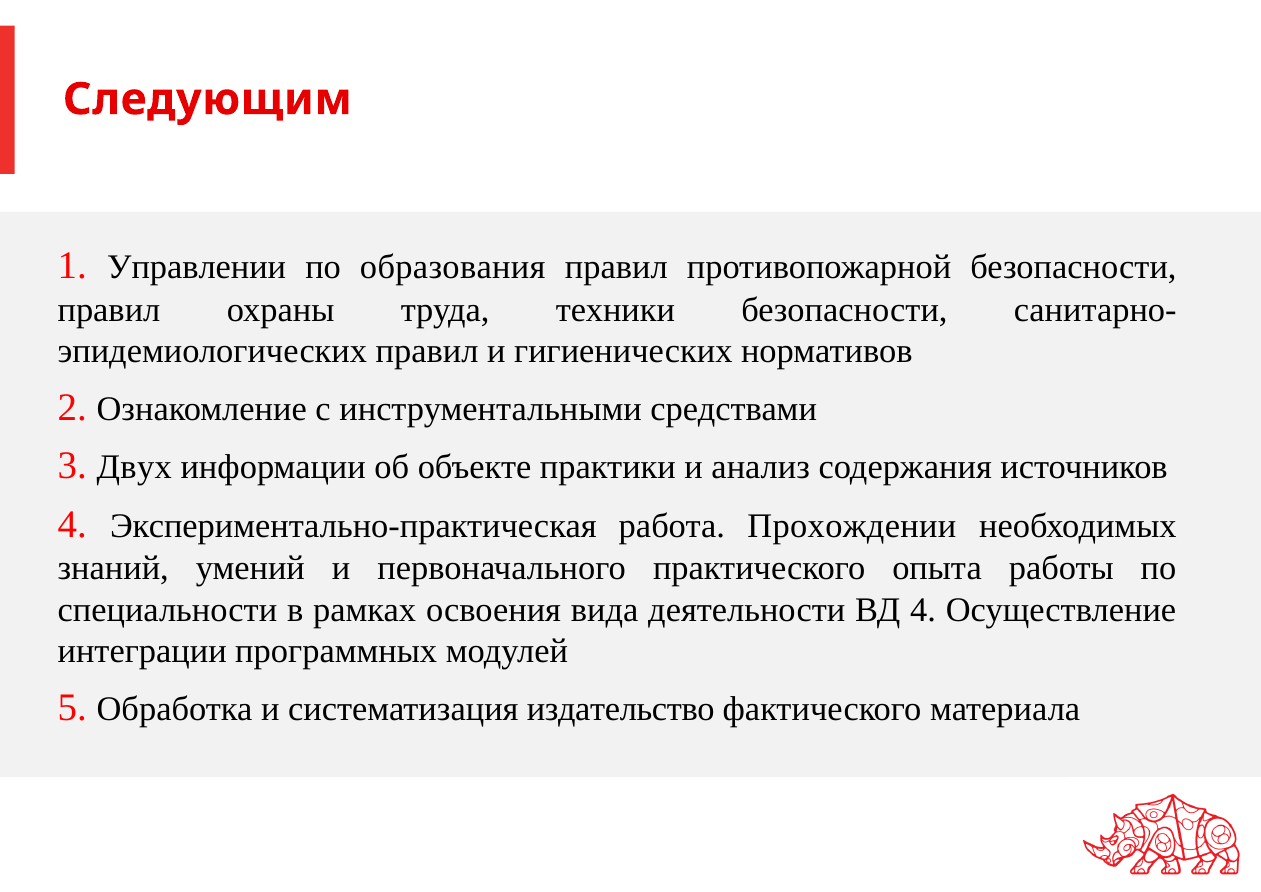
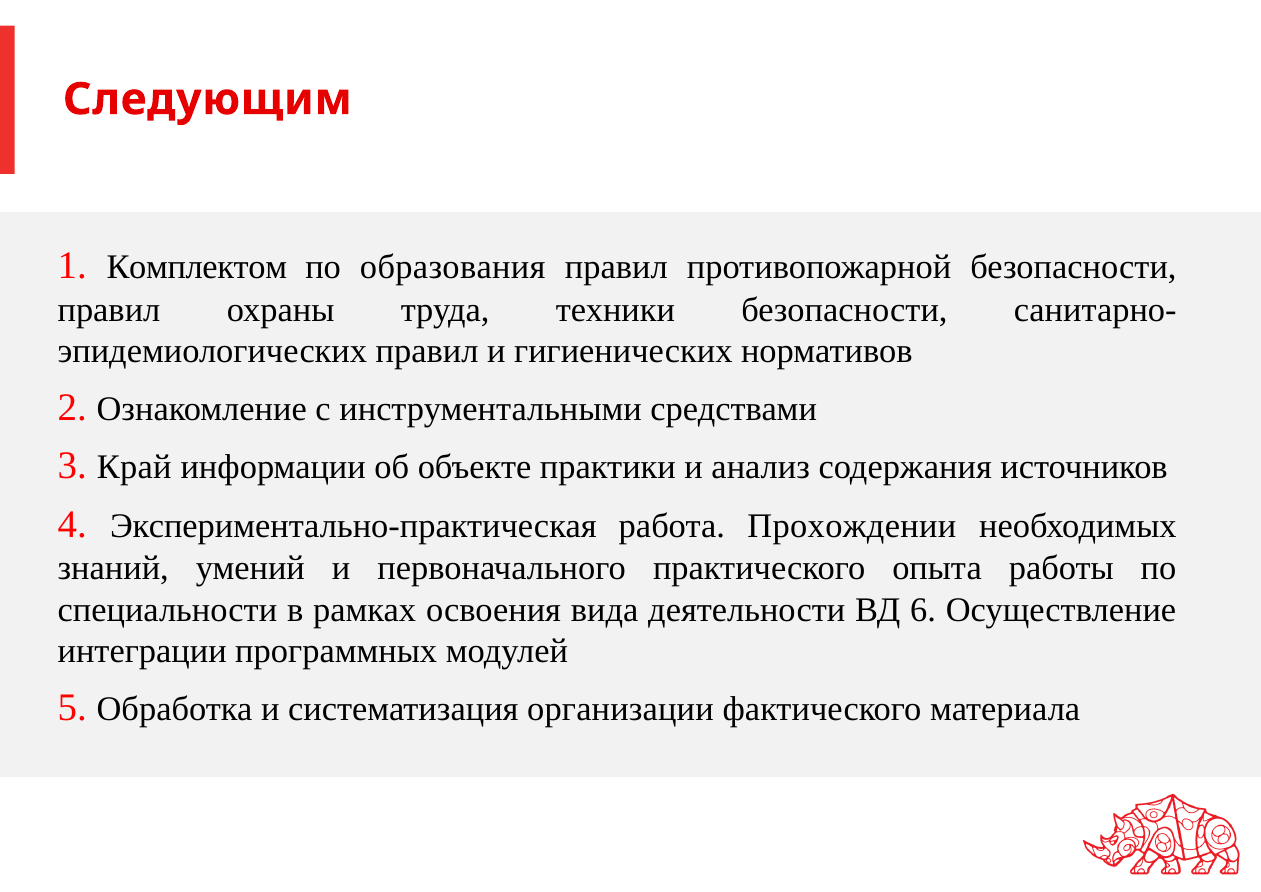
Управлении: Управлении -> Комплектом
Двух: Двух -> Край
ВД 4: 4 -> 6
издательство: издательство -> организации
